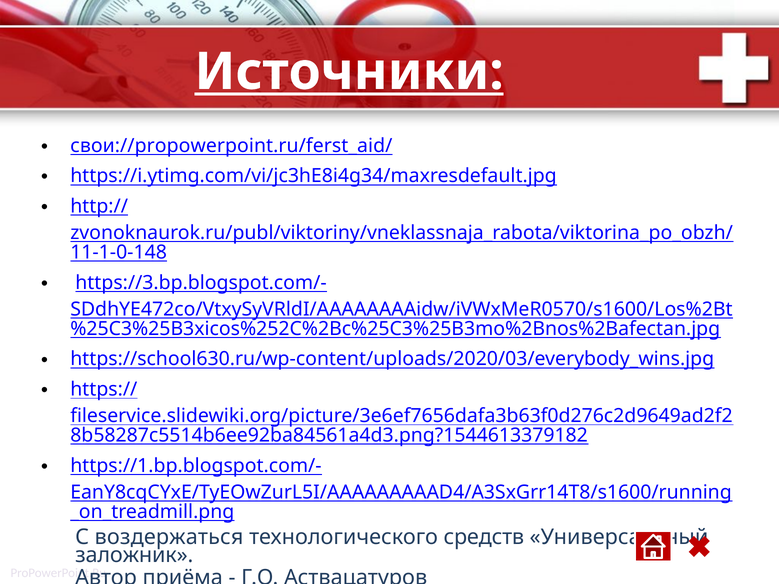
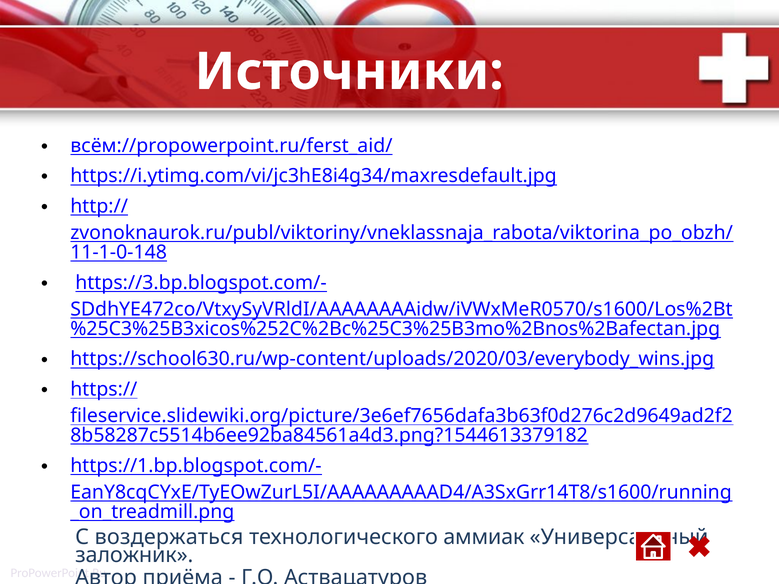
Источники underline: present -> none
свои://propowerpoint.ru/ferst_aid/: свои://propowerpoint.ru/ferst_aid/ -> всём://propowerpoint.ru/ferst_aid/
средств: средств -> аммиак
